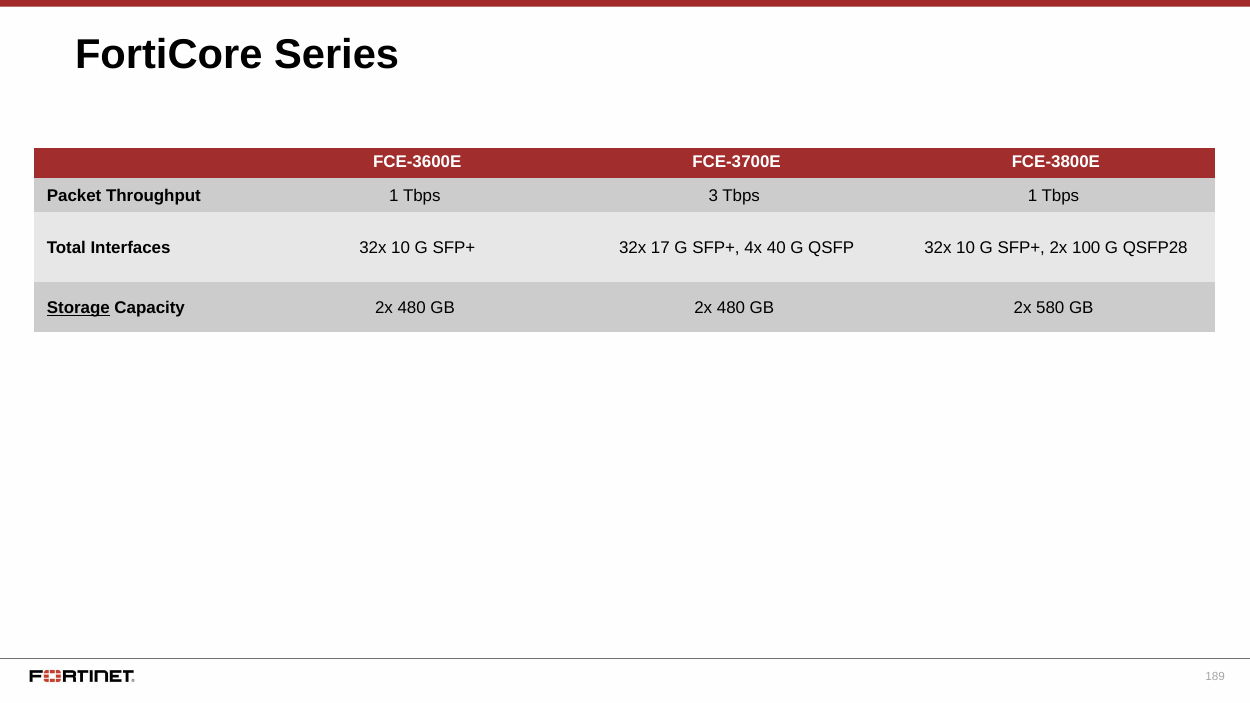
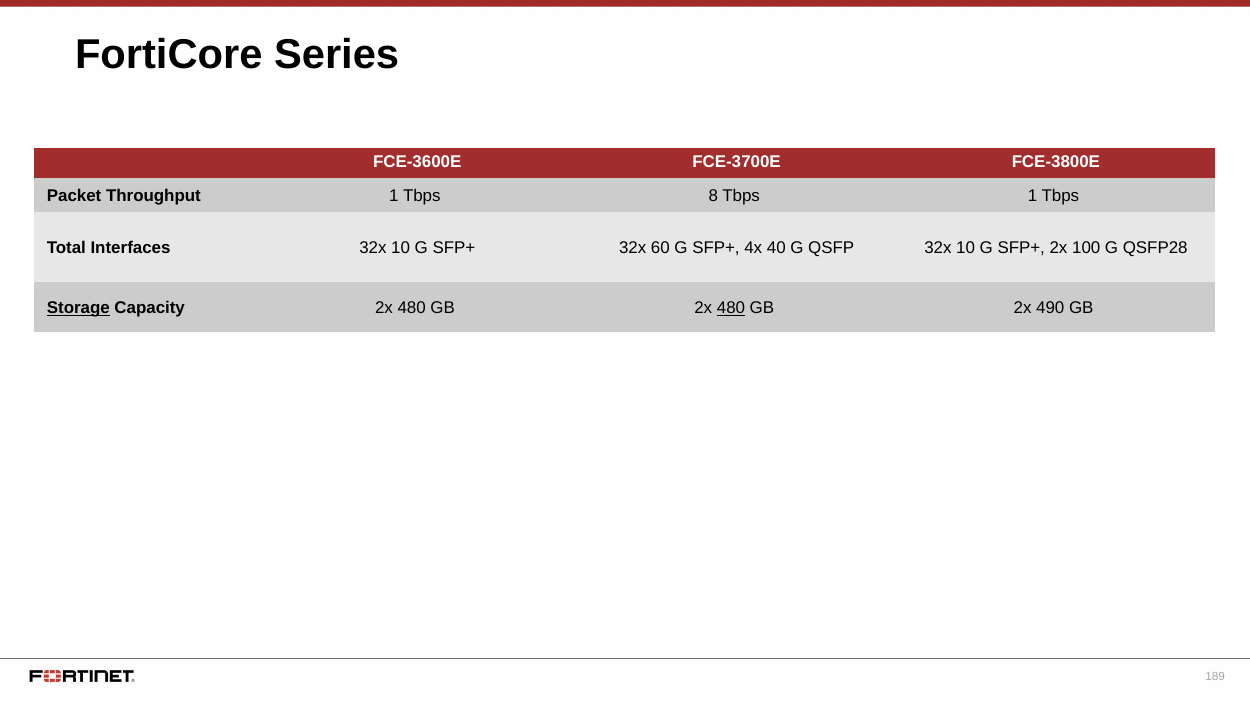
3: 3 -> 8
17: 17 -> 60
480 at (731, 308) underline: none -> present
580: 580 -> 490
